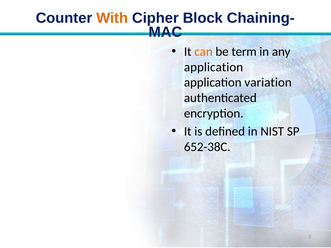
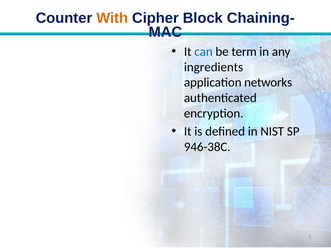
can colour: orange -> blue
application at (214, 67): application -> ingredients
variation: variation -> networks
652-38C: 652-38C -> 946-38C
